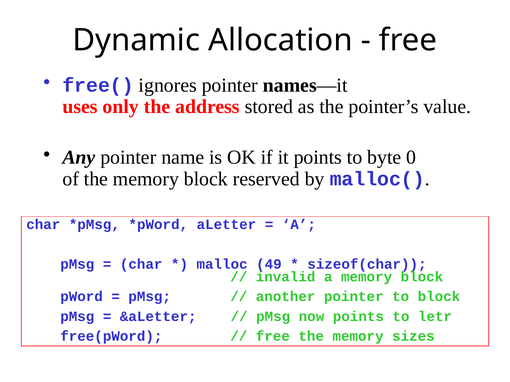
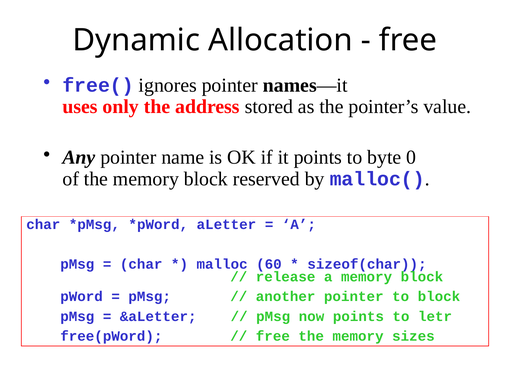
49: 49 -> 60
invalid: invalid -> release
